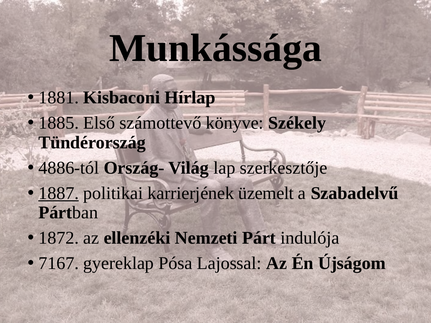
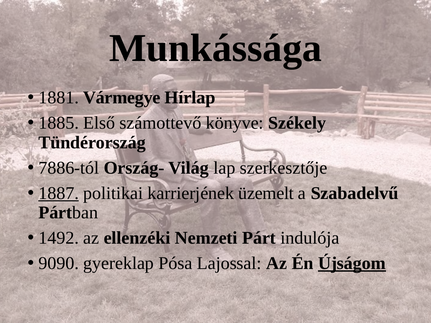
Kisbaconi: Kisbaconi -> Vármegye
4886-tól: 4886-tól -> 7886-tól
1872: 1872 -> 1492
7167: 7167 -> 9090
Újságom underline: none -> present
